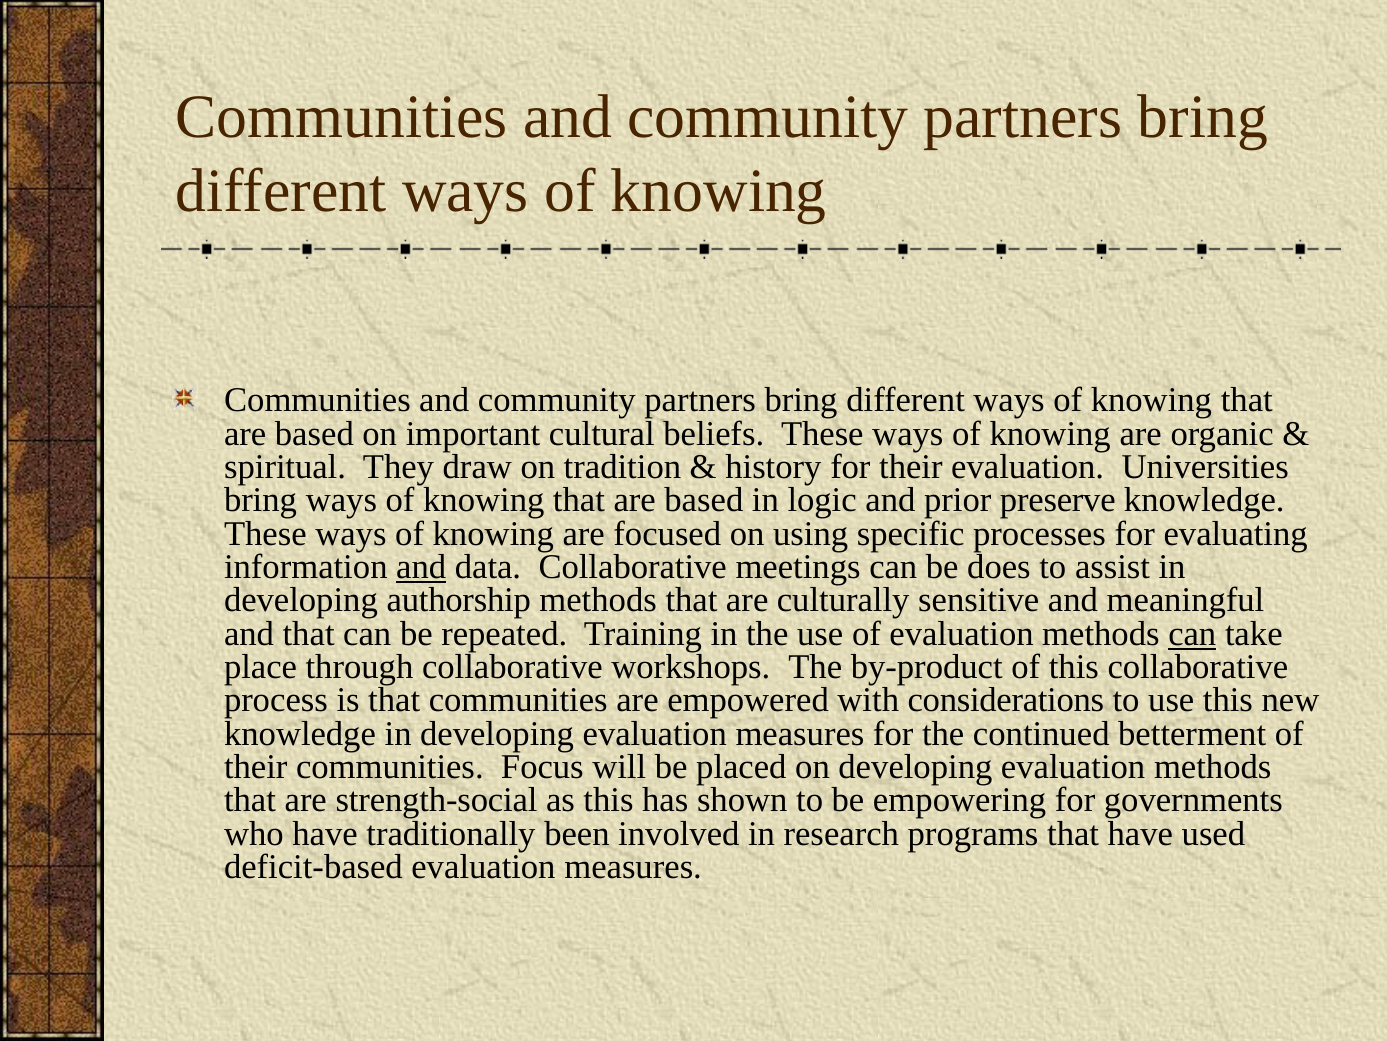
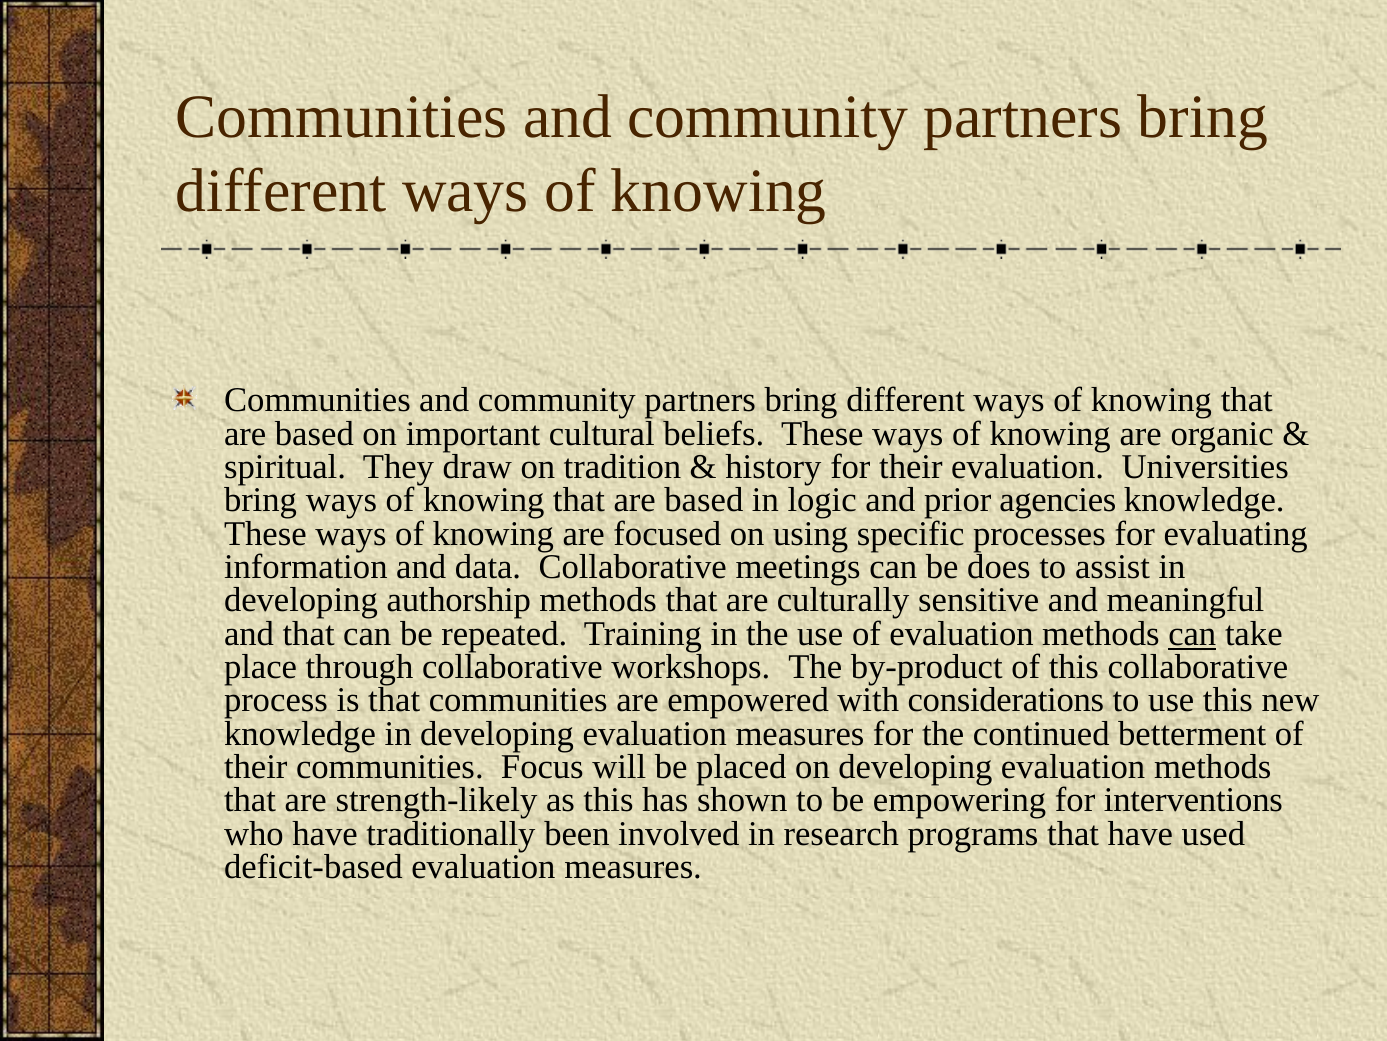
preserve: preserve -> agencies
and at (421, 567) underline: present -> none
strength-social: strength-social -> strength-likely
governments: governments -> interventions
